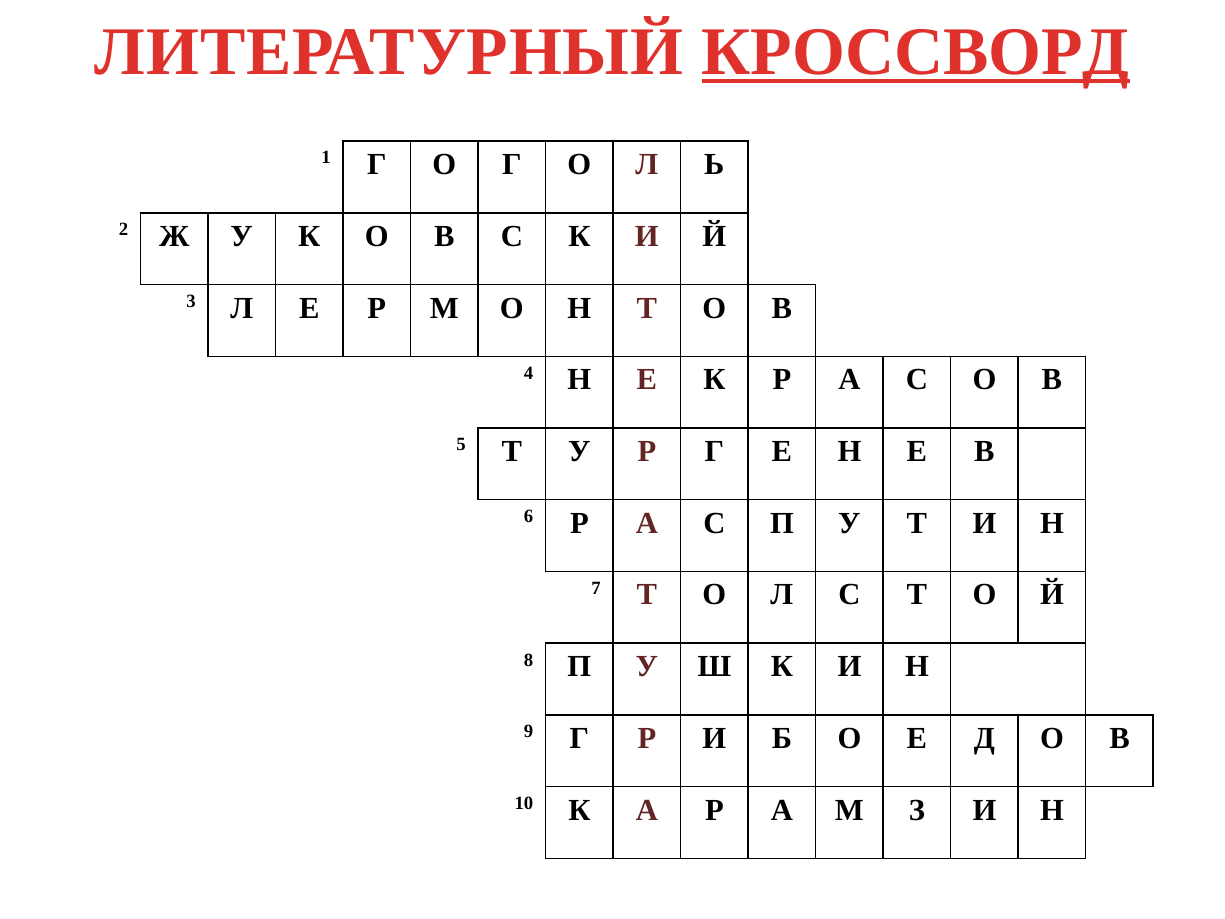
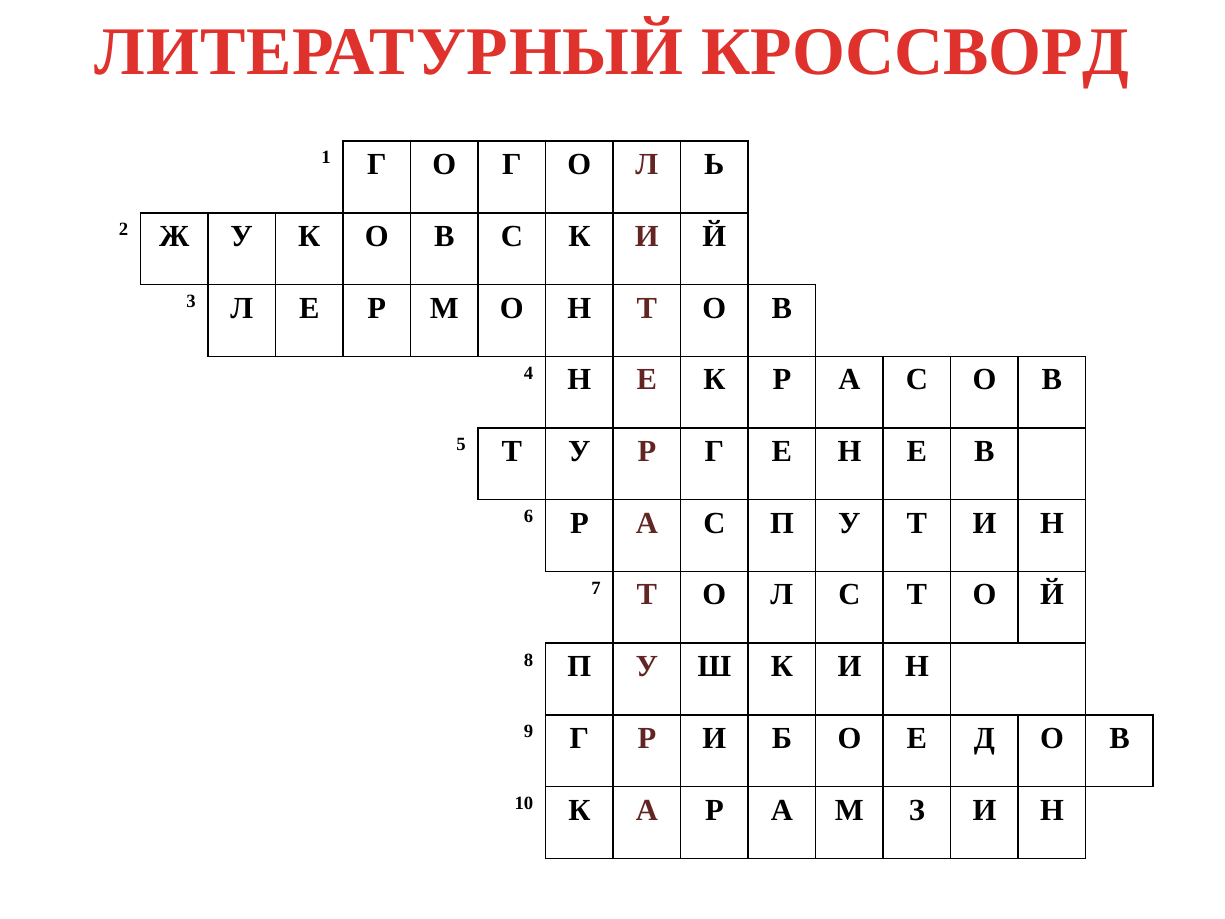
КРОССВОРД underline: present -> none
